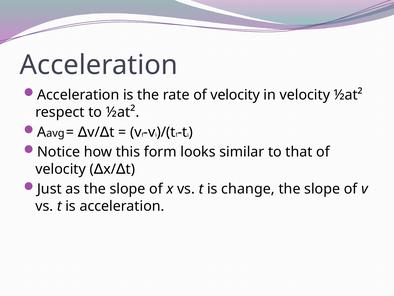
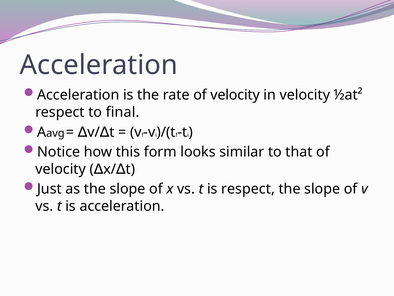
to ½at²: ½at² -> final
is change: change -> respect
